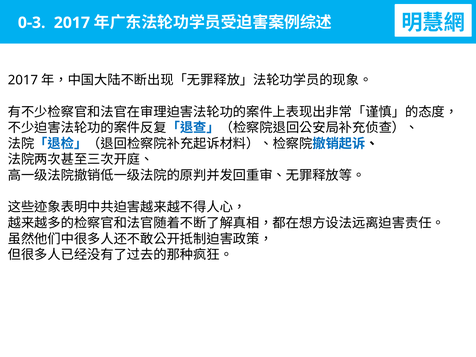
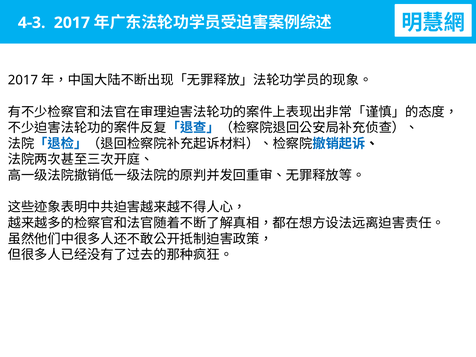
0-3: 0-3 -> 4-3
